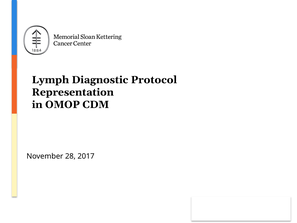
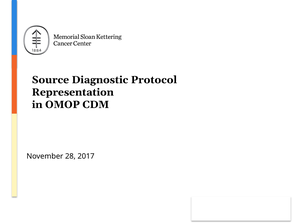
Lymph: Lymph -> Source
